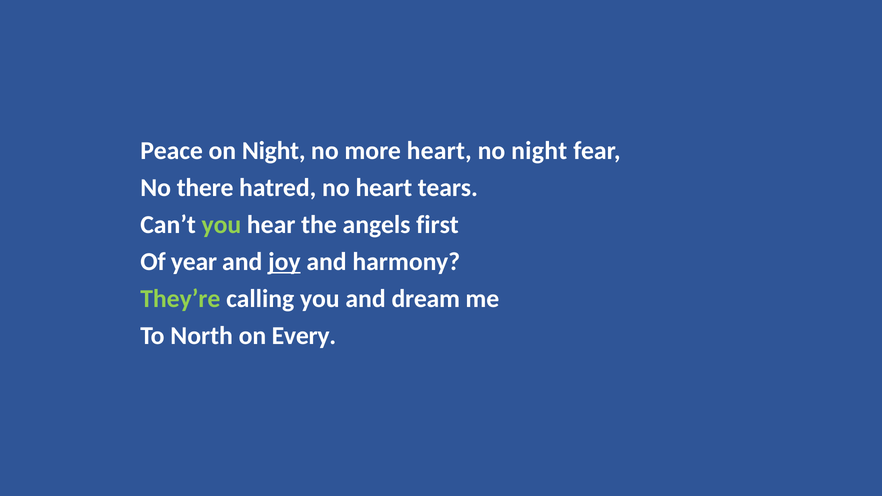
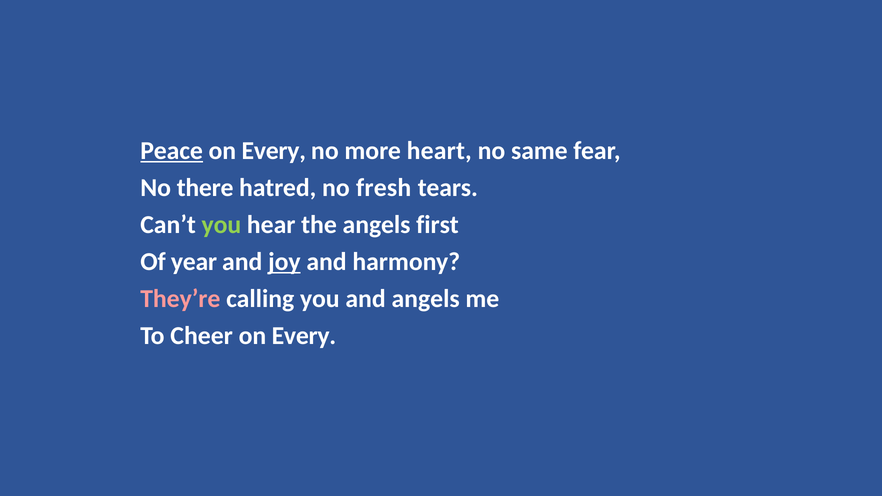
Peace underline: none -> present
Night at (274, 151): Night -> Every
no night: night -> same
no heart: heart -> fresh
They’re colour: light green -> pink
and dream: dream -> angels
North: North -> Cheer
